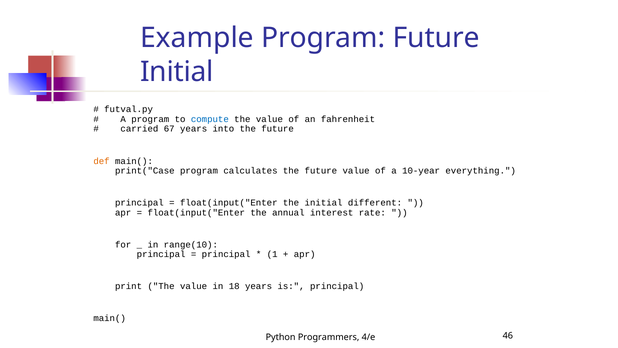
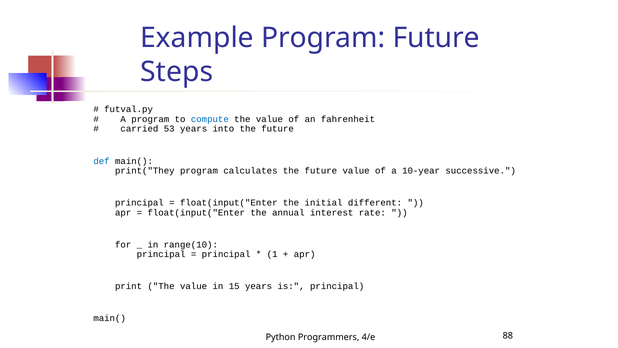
Initial at (177, 72): Initial -> Steps
67: 67 -> 53
def colour: orange -> blue
print("Case: print("Case -> print("They
everything: everything -> successive
18: 18 -> 15
46: 46 -> 88
